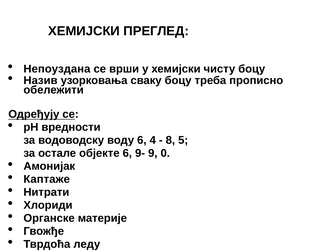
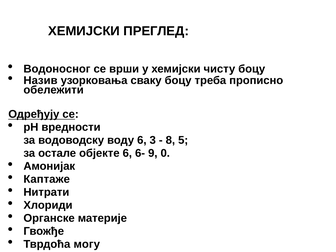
Непоуздана: Непоуздана -> Водоносног
4: 4 -> 3
9-: 9- -> 6-
леду: леду -> могу
